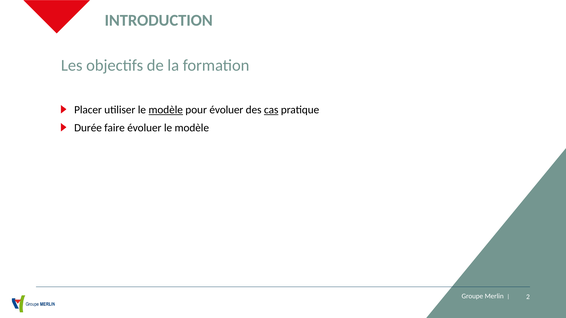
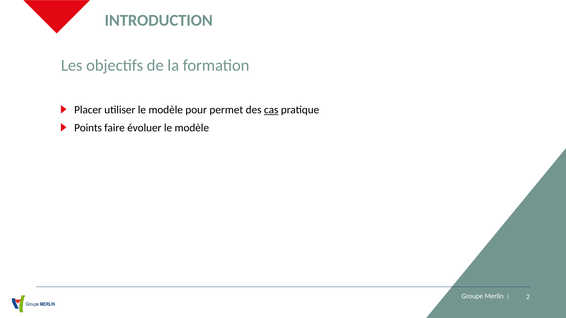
modèle at (166, 110) underline: present -> none
pour évoluer: évoluer -> permet
Durée: Durée -> Points
